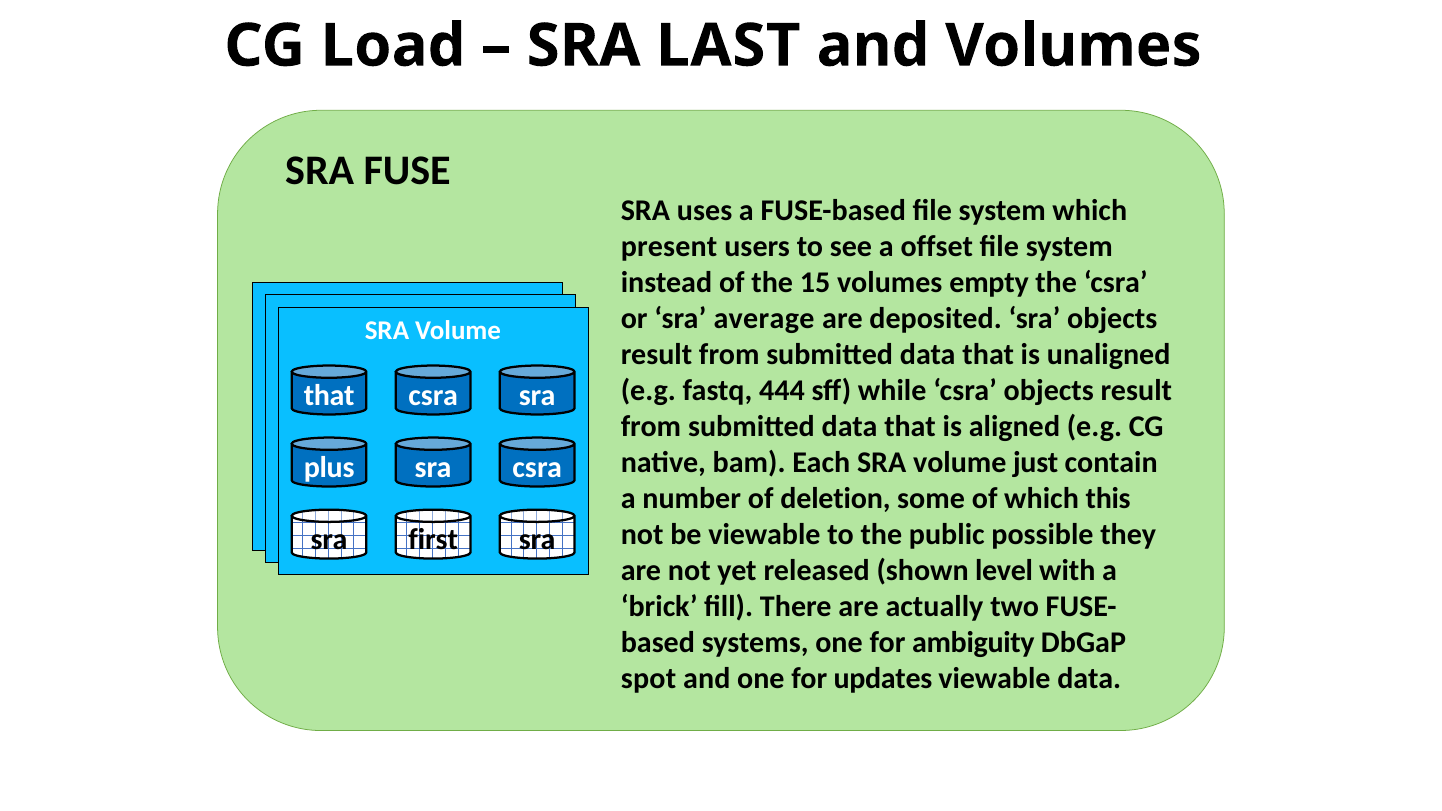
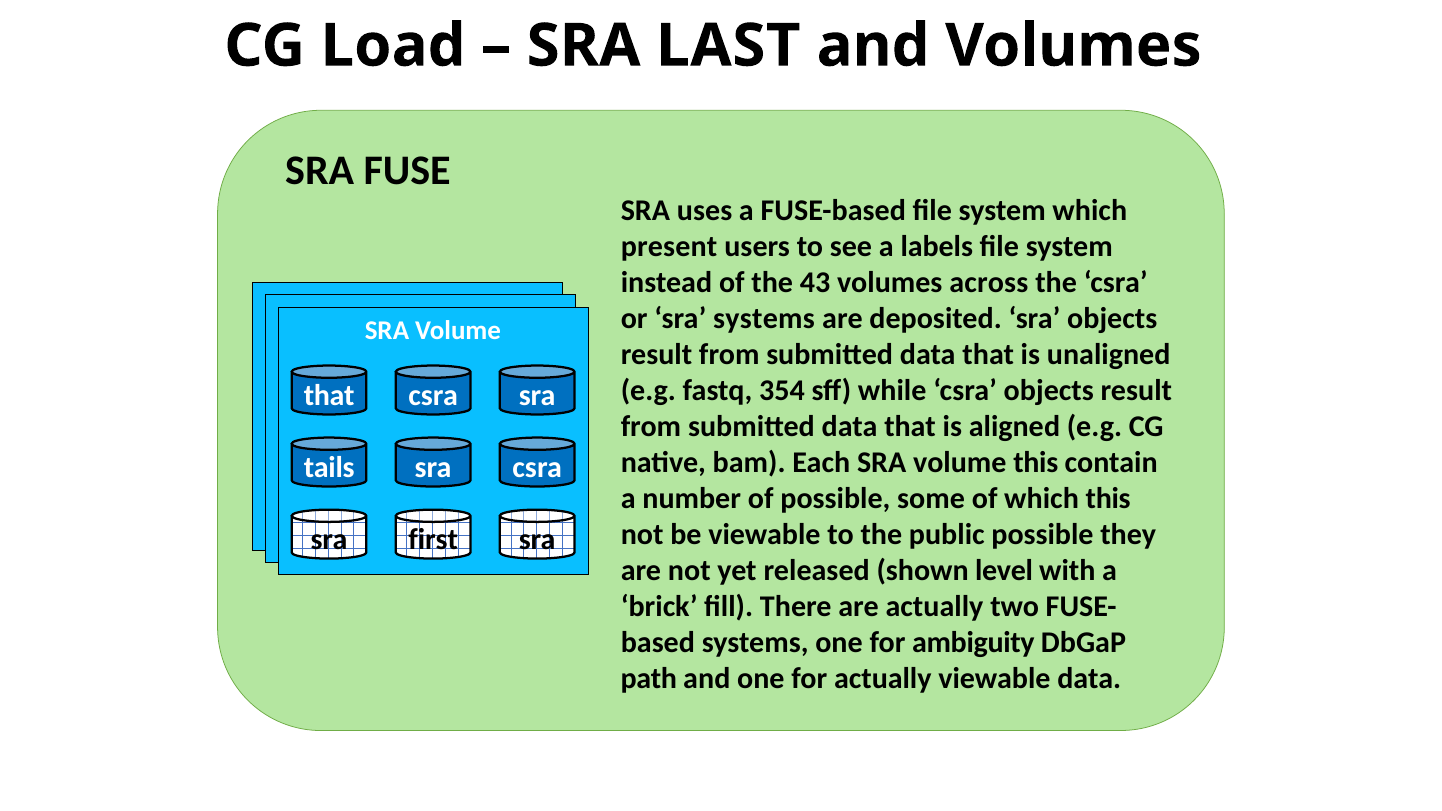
offset: offset -> labels
15: 15 -> 43
empty: empty -> across
sra average: average -> systems
444: 444 -> 354
volume just: just -> this
plus: plus -> tails
of deletion: deletion -> possible
spot: spot -> path
for updates: updates -> actually
